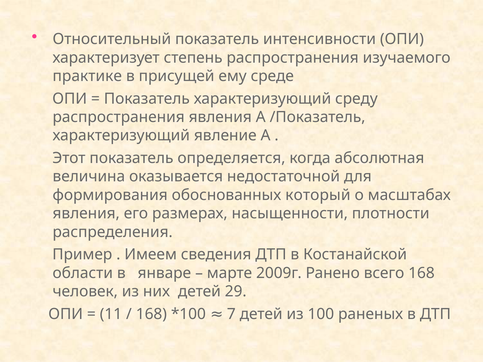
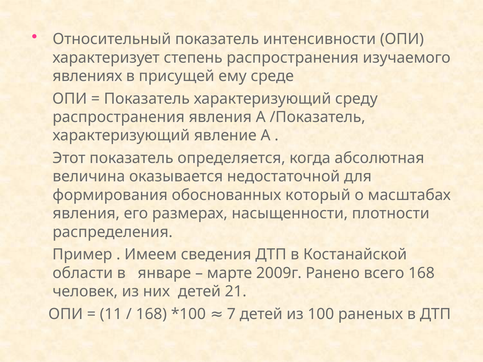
практике: практике -> явлениях
29: 29 -> 21
